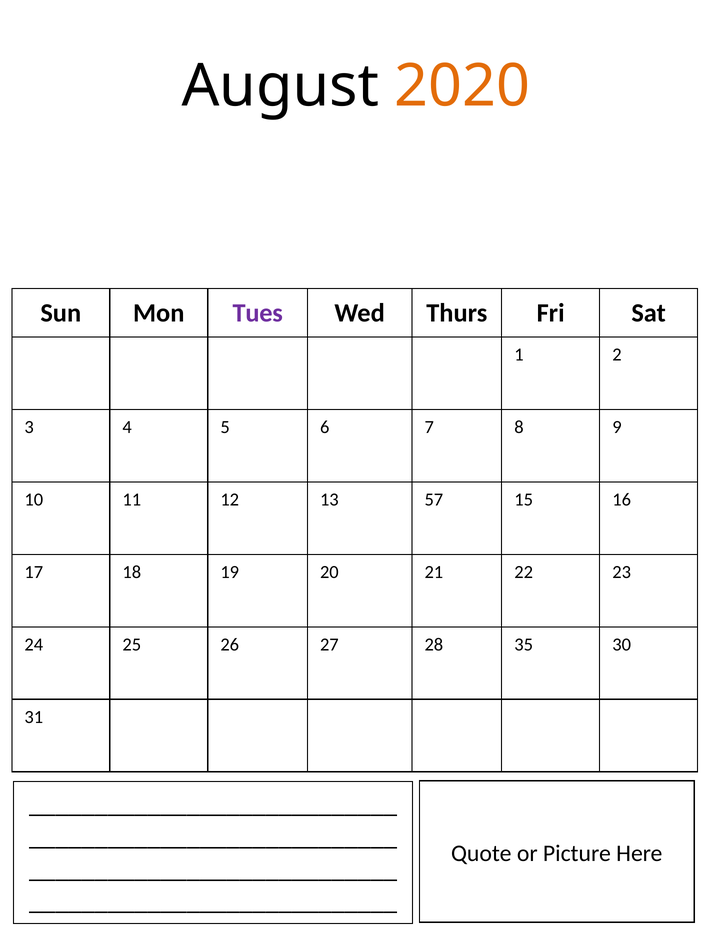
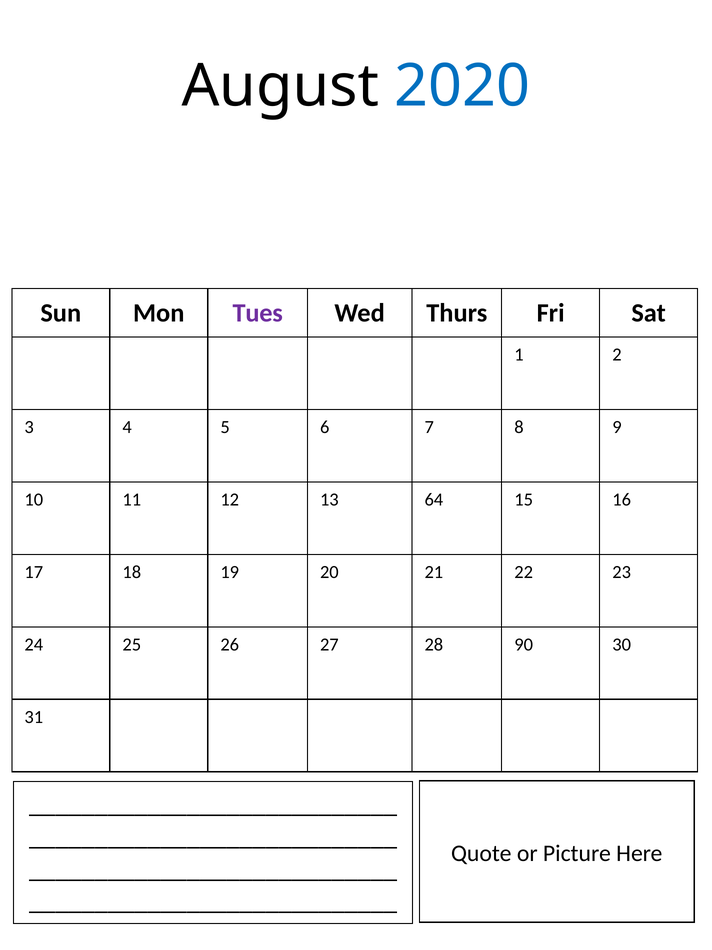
2020 colour: orange -> blue
57: 57 -> 64
35: 35 -> 90
